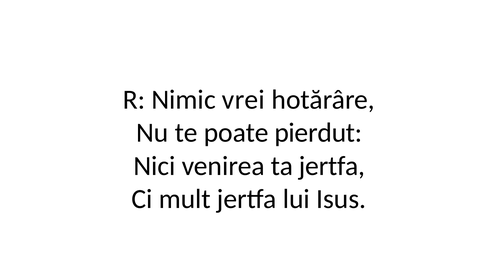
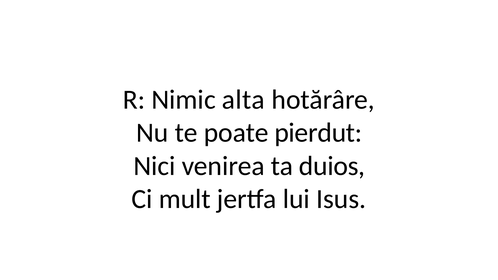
vrei: vrei -> alta
ta jertfa: jertfa -> duios
